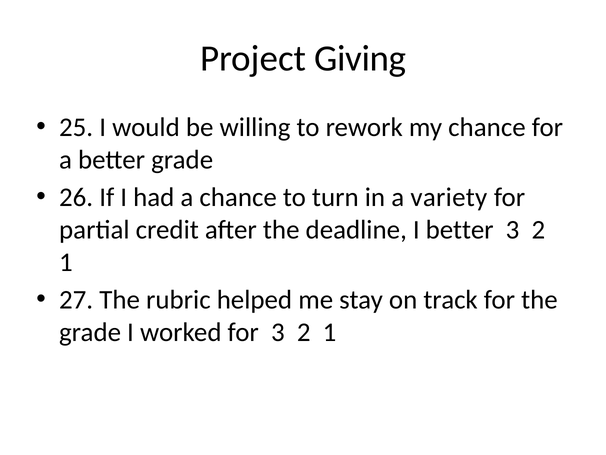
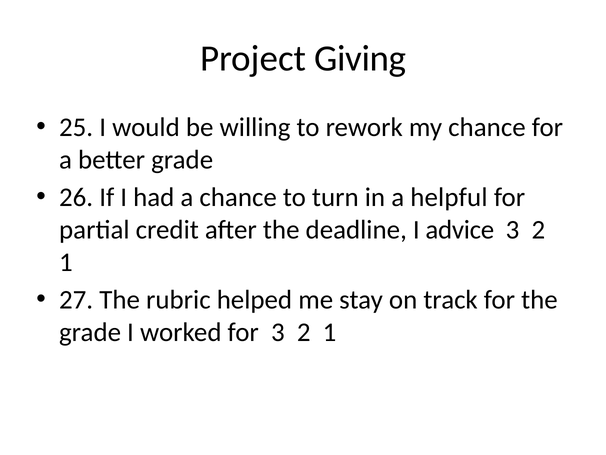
variety: variety -> helpful
I better: better -> advice
